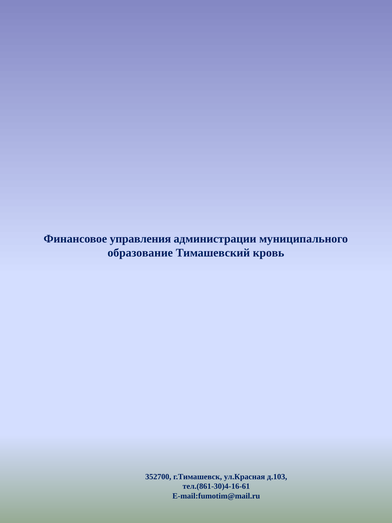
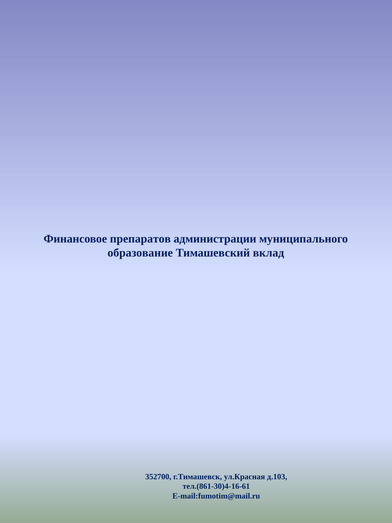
управления: управления -> препаратов
кровь: кровь -> вклад
